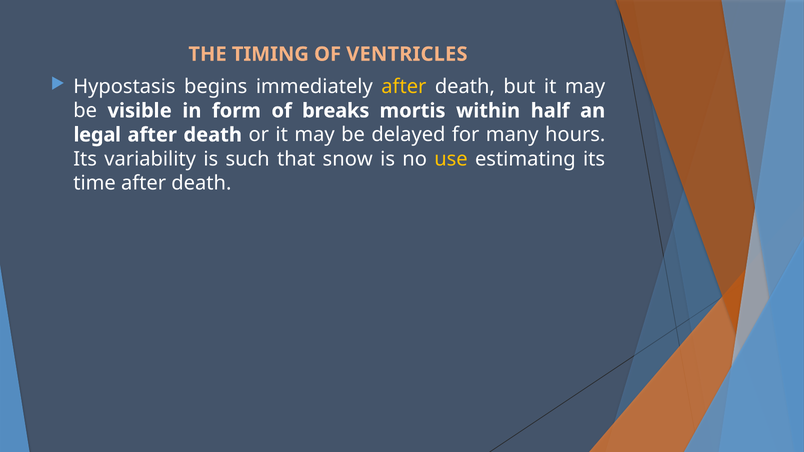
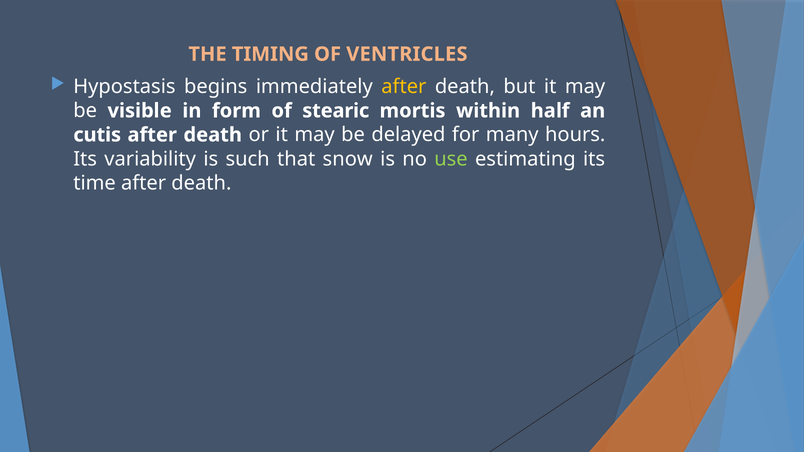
breaks: breaks -> stearic
legal: legal -> cutis
use colour: yellow -> light green
